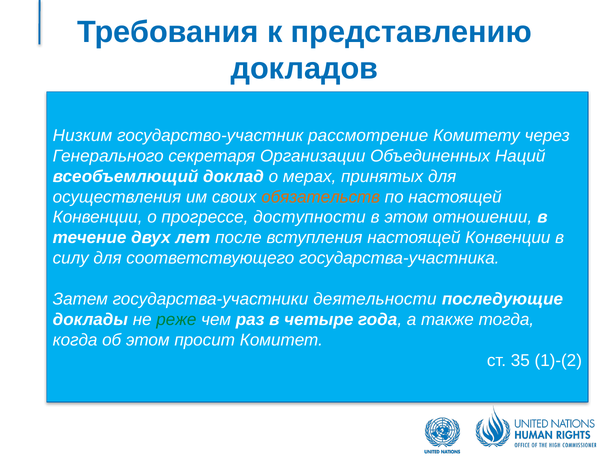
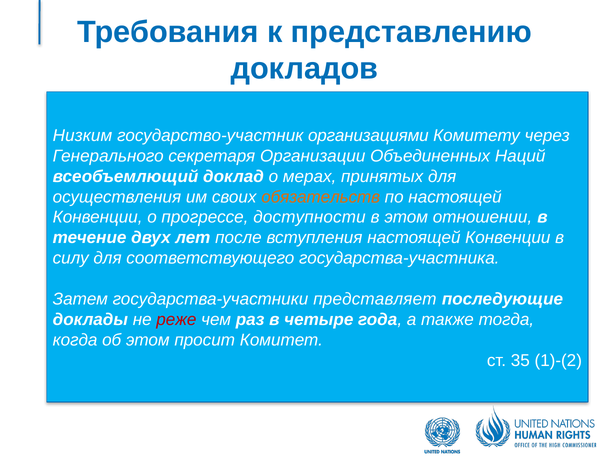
рассмотрение: рассмотрение -> организациями
деятельности: деятельности -> представляет
реже colour: green -> red
